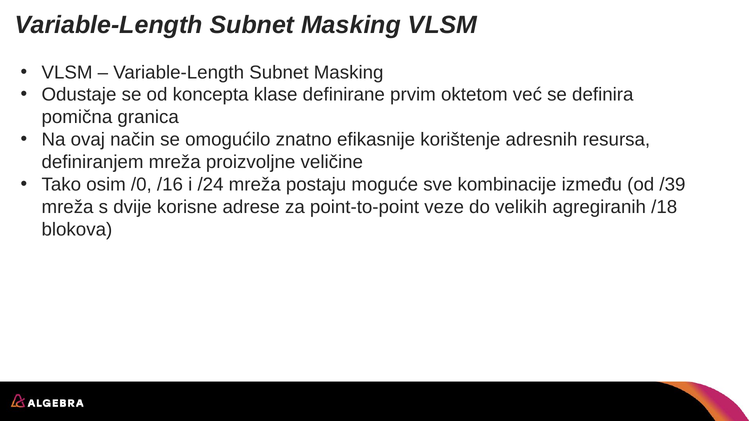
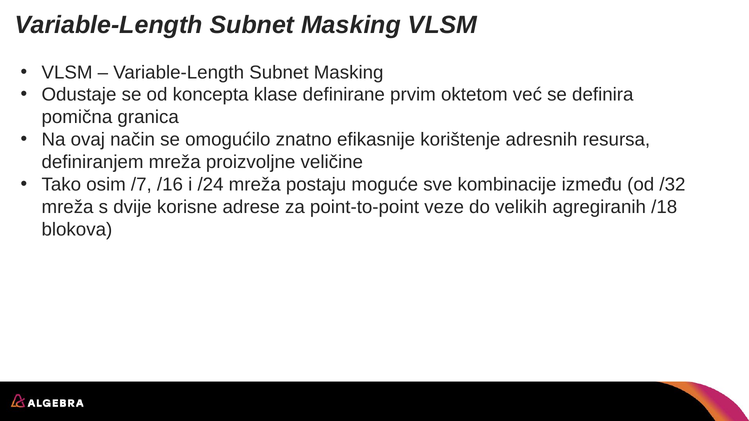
/0: /0 -> /7
/39: /39 -> /32
